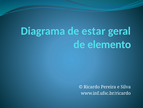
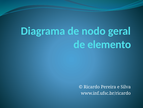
estar: estar -> nodo
